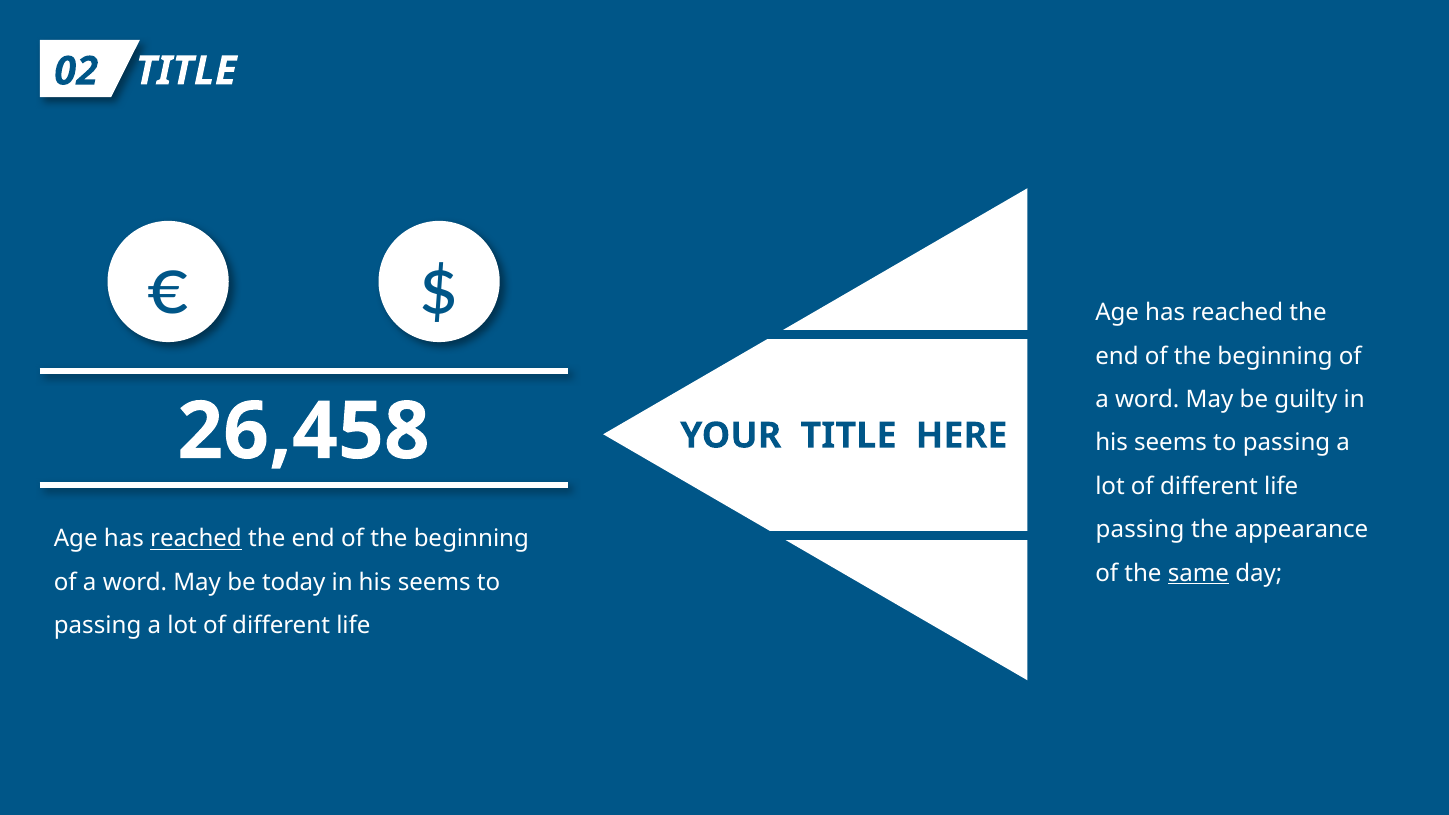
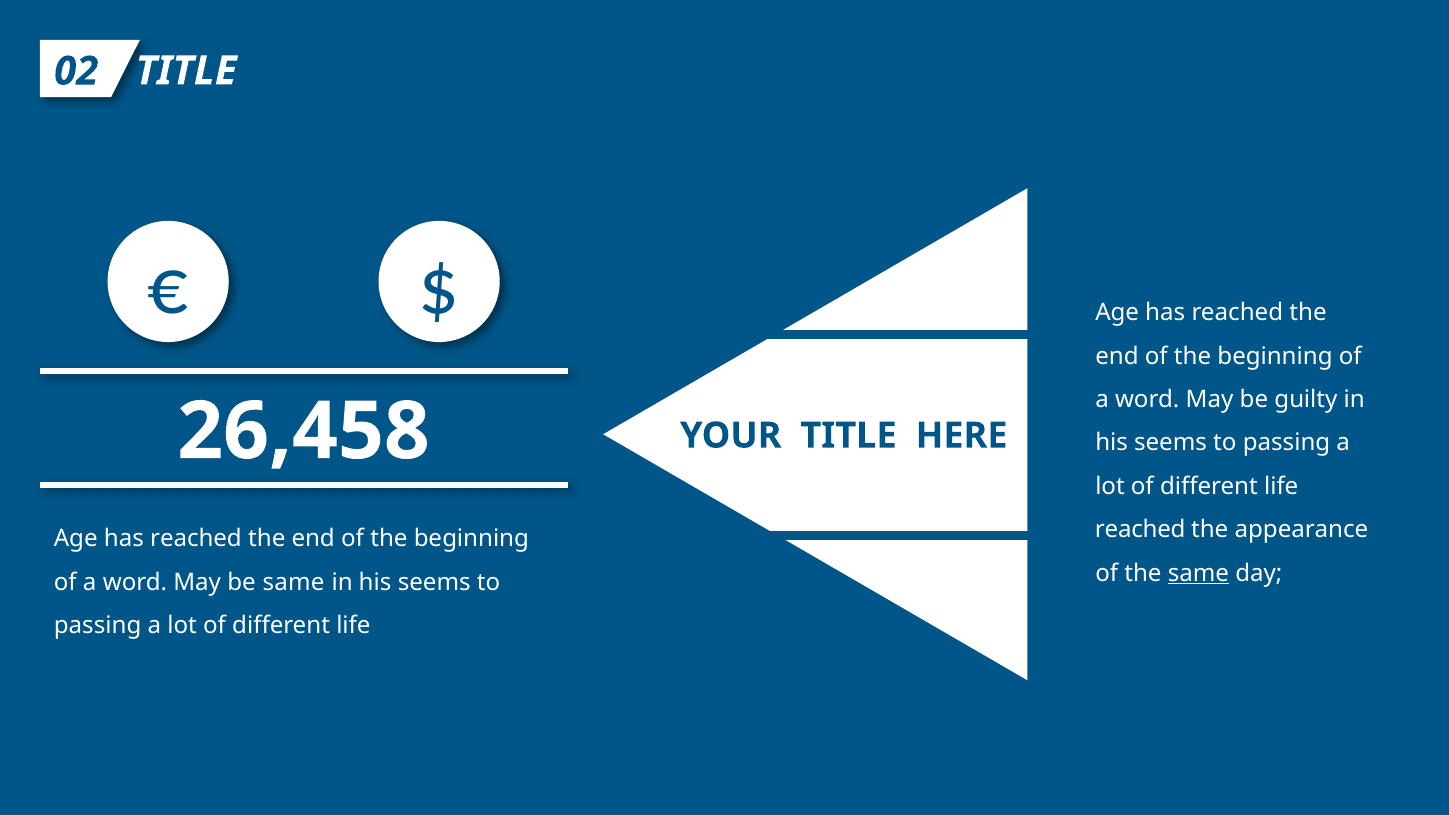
passing at (1140, 530): passing -> reached
reached at (196, 539) underline: present -> none
be today: today -> same
